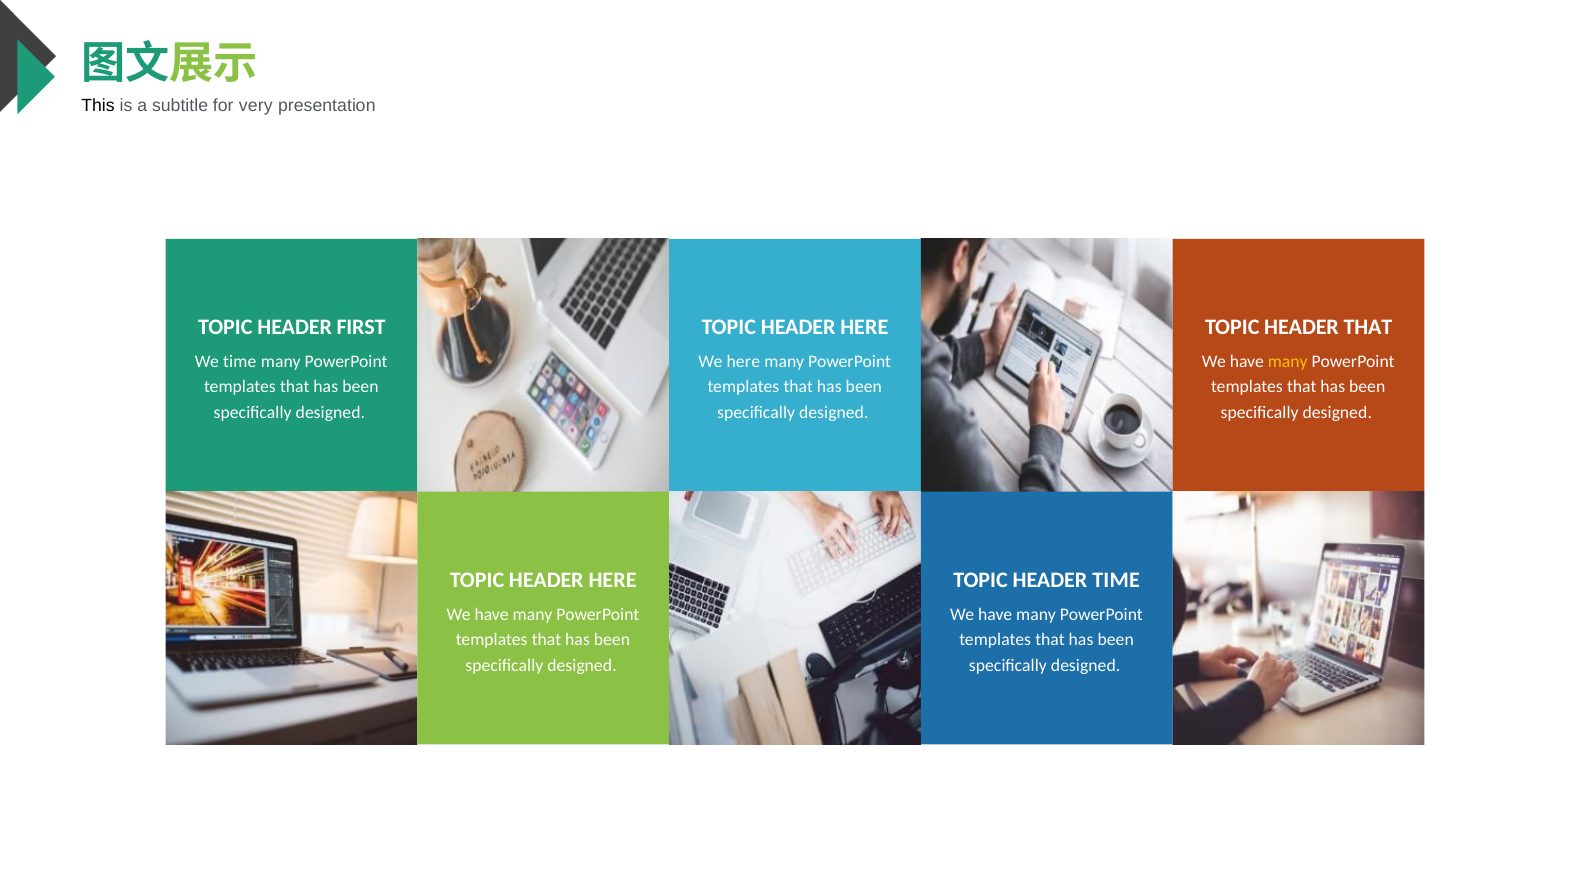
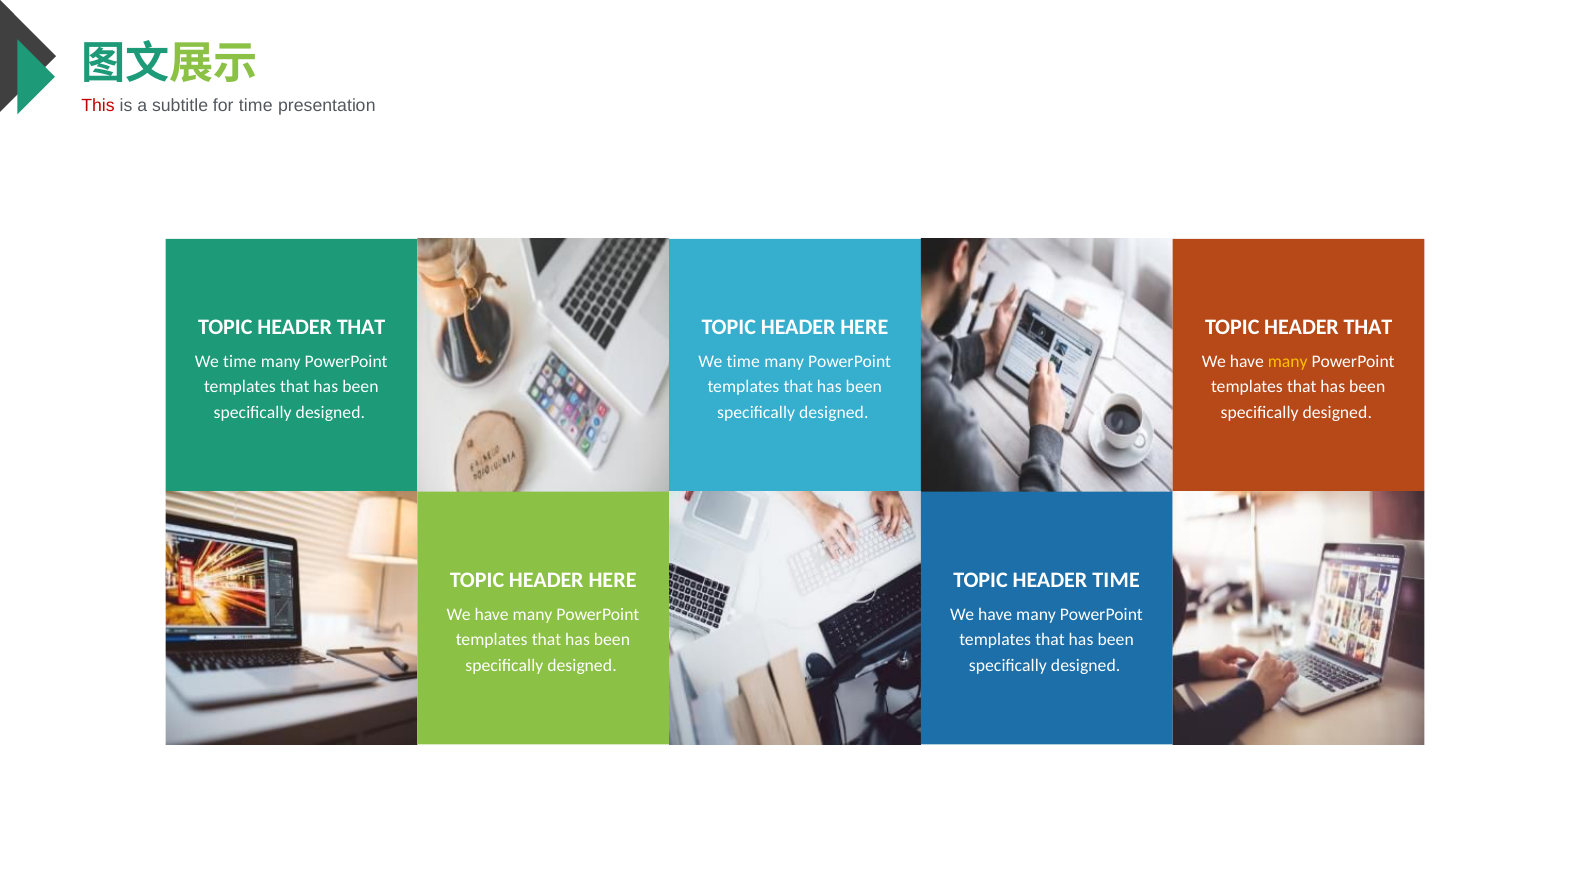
This colour: black -> red
for very: very -> time
FIRST at (361, 327): FIRST -> THAT
here at (743, 362): here -> time
